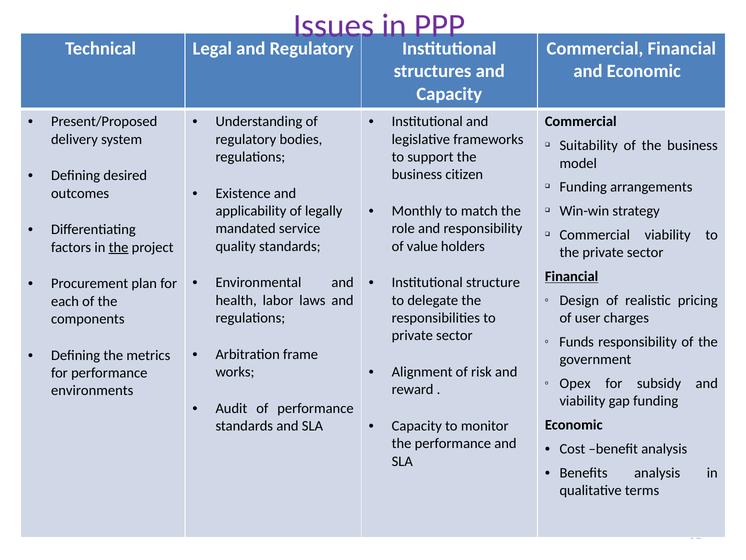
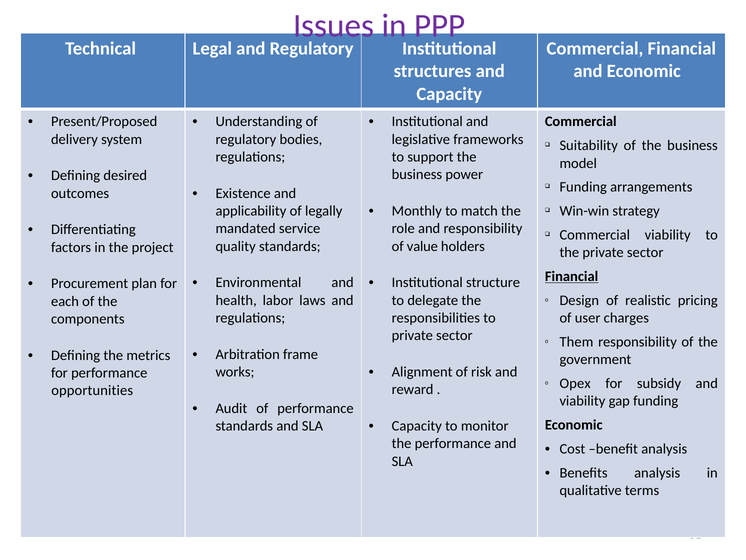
citizen: citizen -> power
the at (119, 247) underline: present -> none
Funds: Funds -> Them
environments: environments -> opportunities
